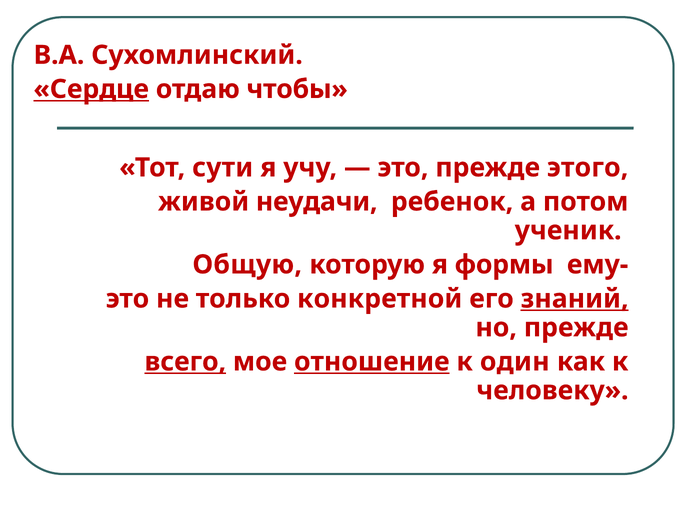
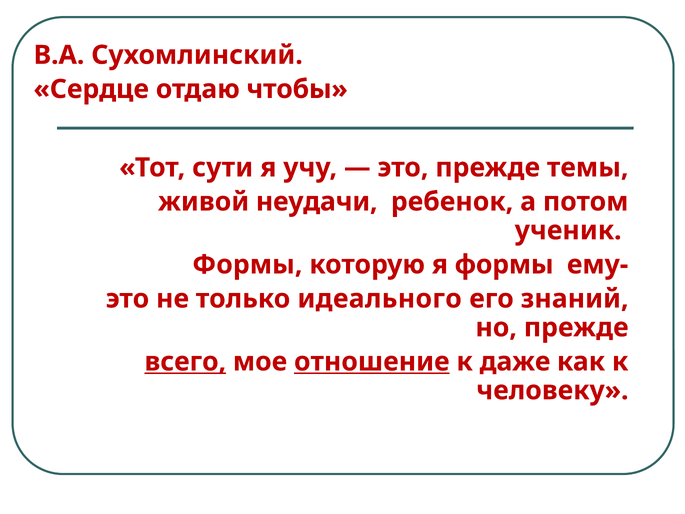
Сердце underline: present -> none
этого: этого -> темы
Общую at (247, 265): Общую -> Формы
конкретной: конкретной -> идеального
знаний underline: present -> none
один: один -> даже
